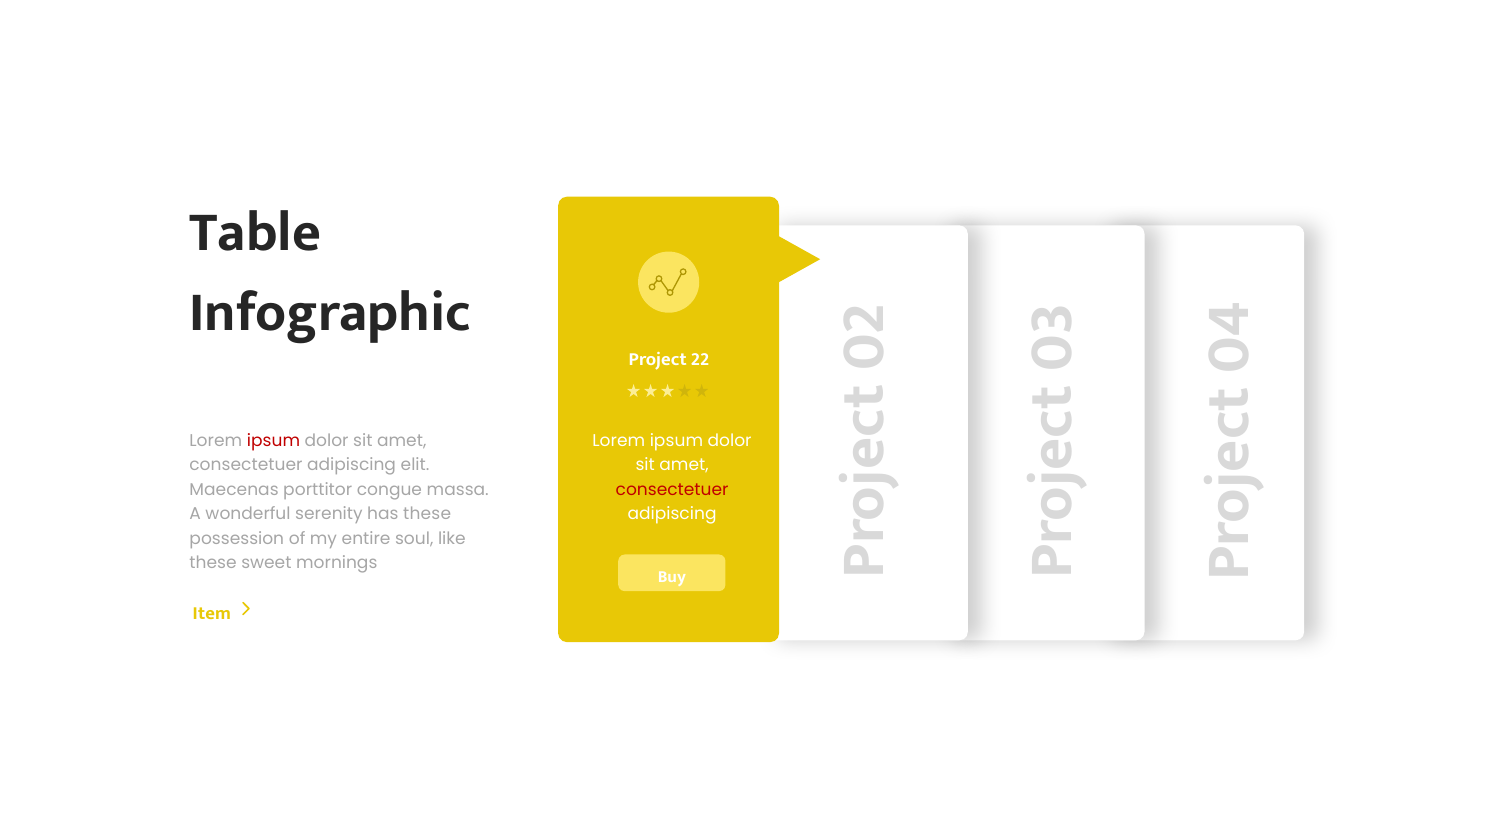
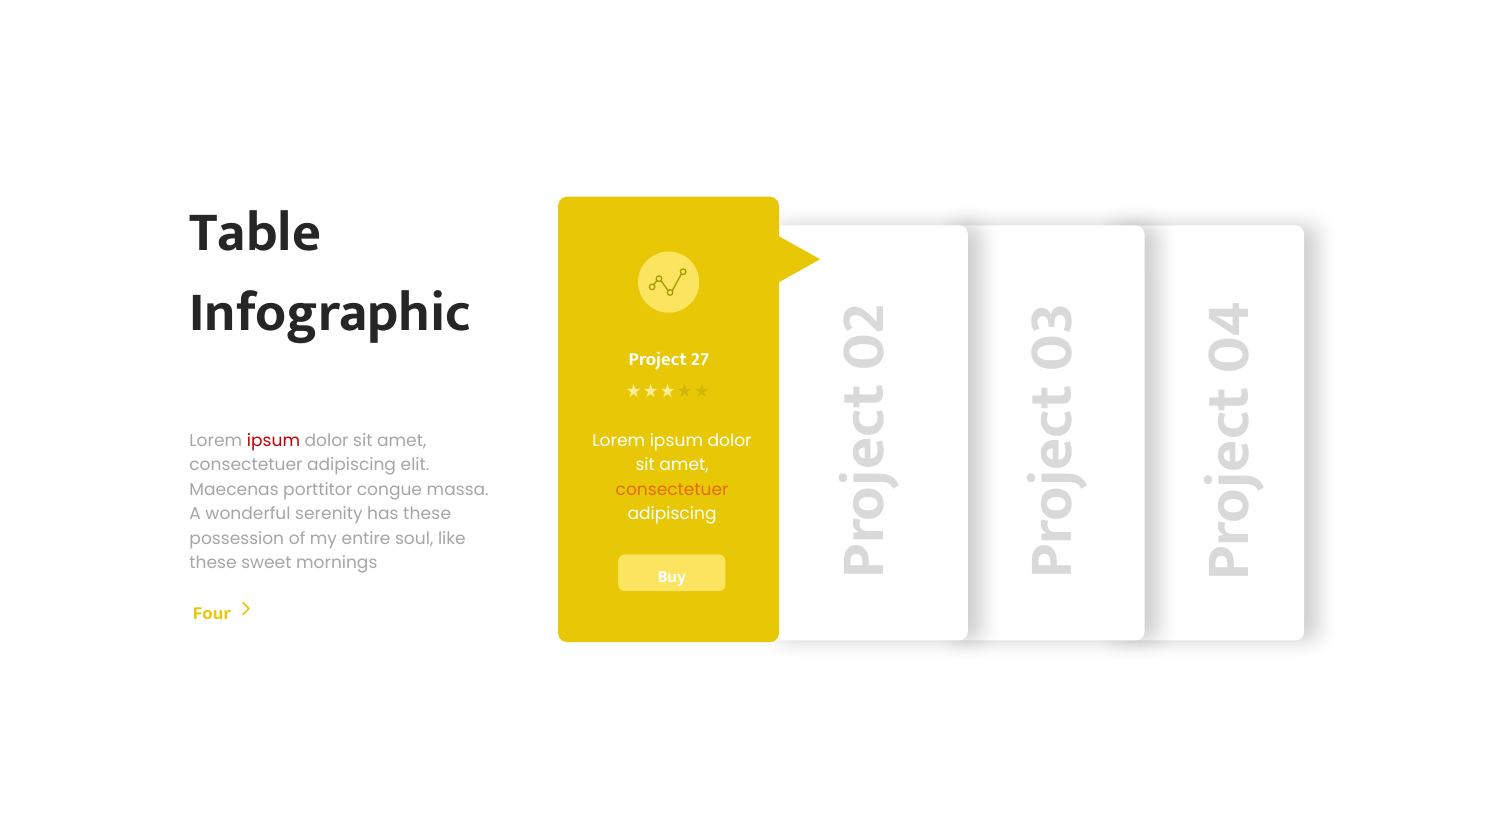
22: 22 -> 27
consectetuer at (672, 490) colour: red -> orange
Item: Item -> Four
